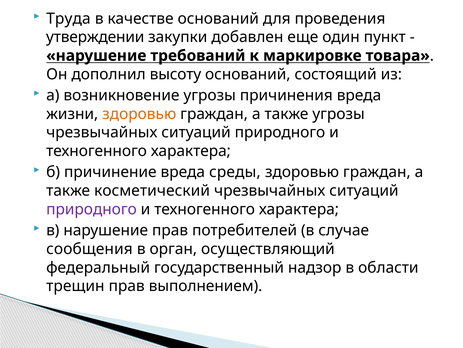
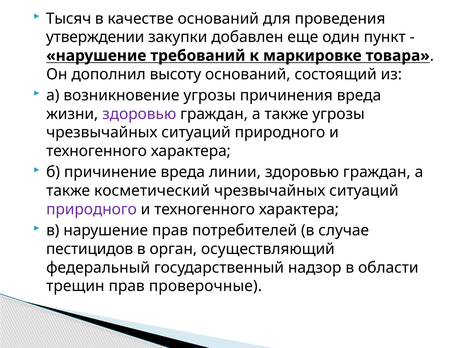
Труда: Труда -> Тысяч
здоровью at (139, 114) colour: orange -> purple
среды: среды -> линии
сообщения: сообщения -> пестицидов
выполнением: выполнением -> проверочные
